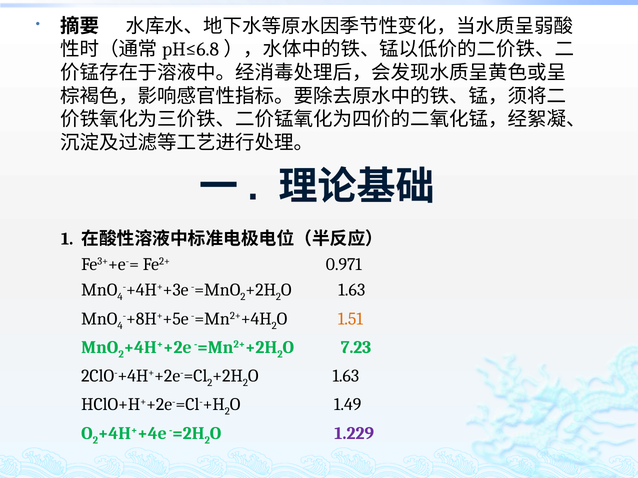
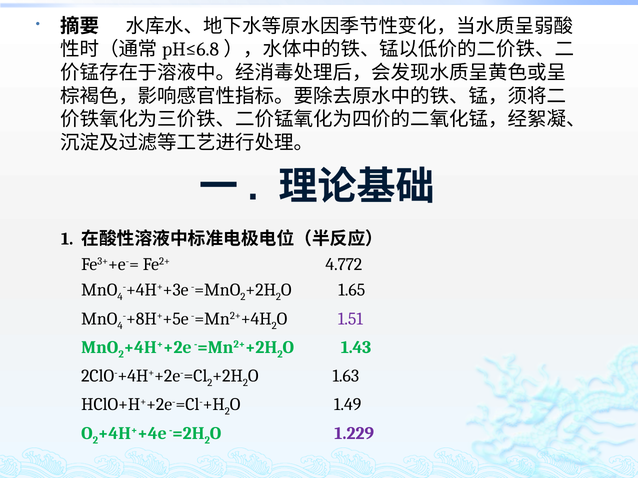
0.971: 0.971 -> 4.772
1.63 at (352, 290): 1.63 -> 1.65
1.51 colour: orange -> purple
7.23: 7.23 -> 1.43
